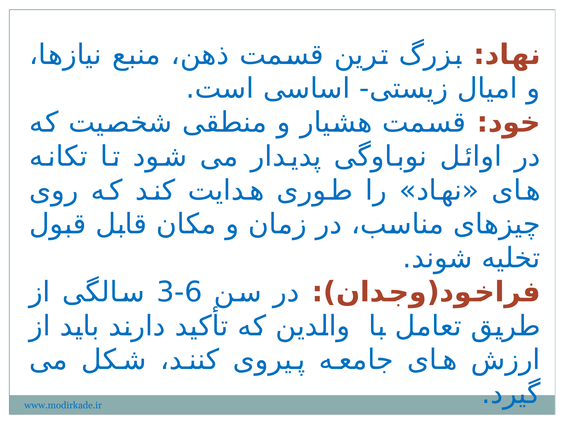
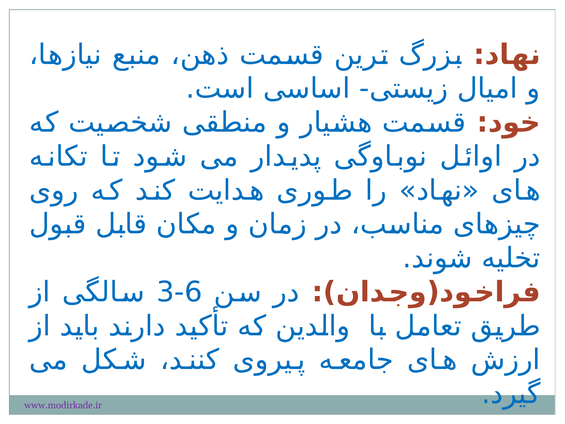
www.modirkade.ir colour: blue -> purple
